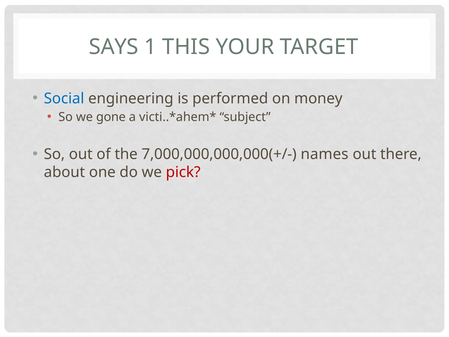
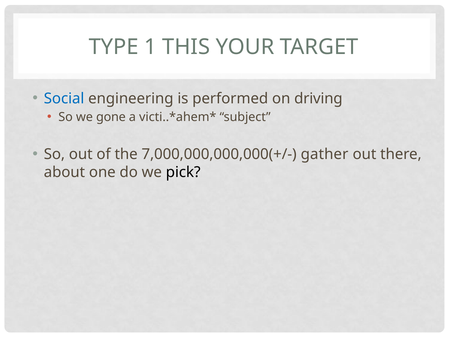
SAYS: SAYS -> TYPE
money: money -> driving
names: names -> gather
pick colour: red -> black
